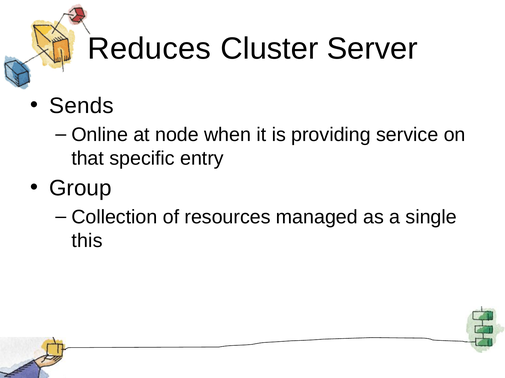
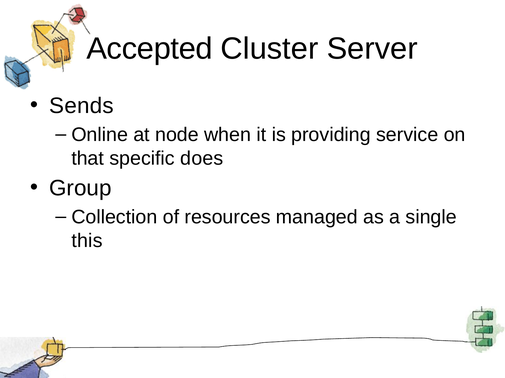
Reduces: Reduces -> Accepted
entry: entry -> does
